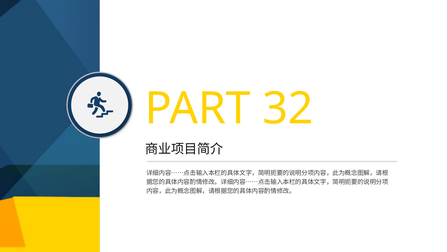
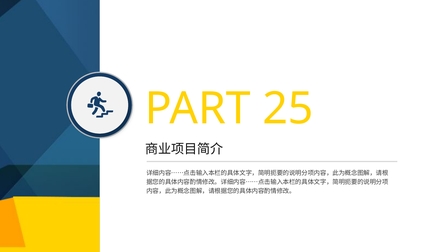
32: 32 -> 25
